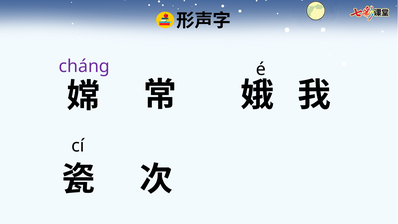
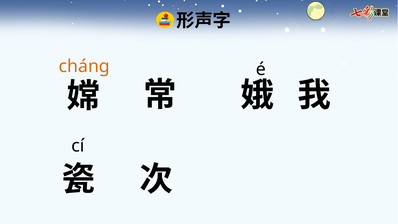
cháng colour: purple -> orange
